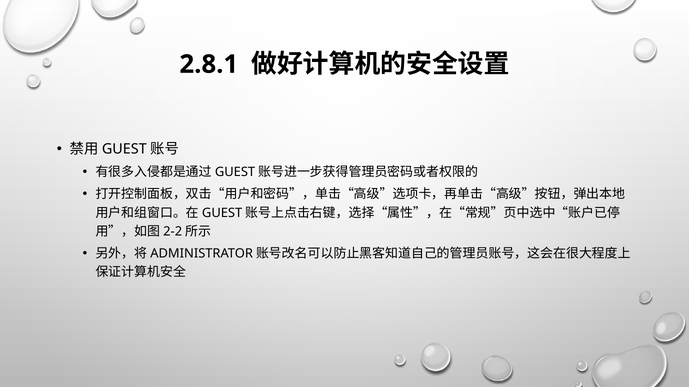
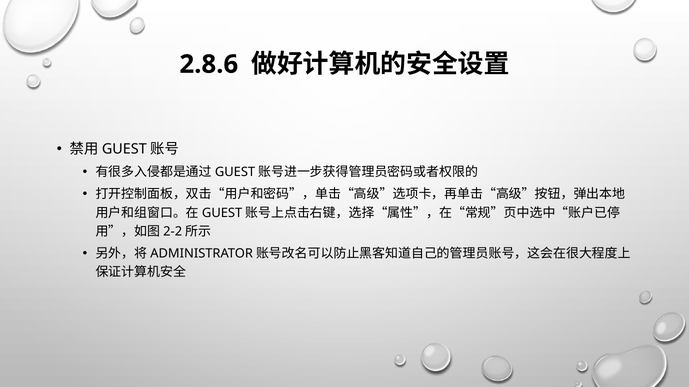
2.8.1: 2.8.1 -> 2.8.6
